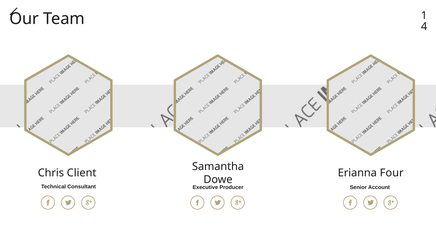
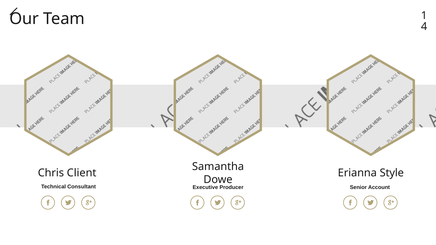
Four: Four -> Style
